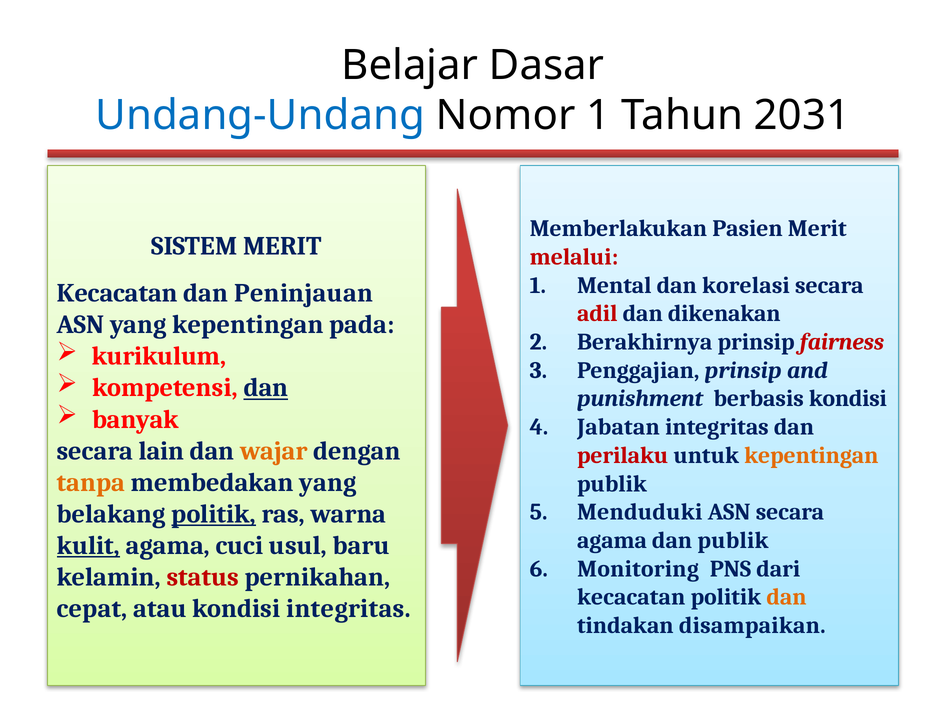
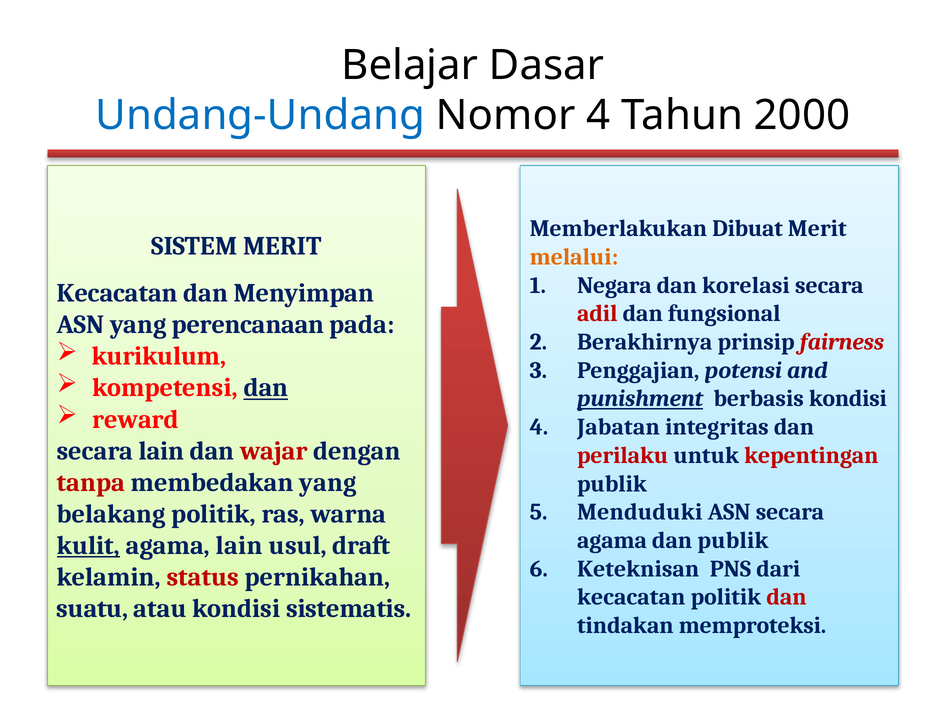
Nomor 1: 1 -> 4
2031: 2031 -> 2000
Pasien: Pasien -> Dibuat
melalui colour: red -> orange
Mental: Mental -> Negara
Peninjauan: Peninjauan -> Menyimpan
dikenakan: dikenakan -> fungsional
yang kepentingan: kepentingan -> perencanaan
Penggajian prinsip: prinsip -> potensi
punishment underline: none -> present
banyak: banyak -> reward
wajar colour: orange -> red
kepentingan at (811, 456) colour: orange -> red
tanpa colour: orange -> red
politik at (214, 514) underline: present -> none
agama cuci: cuci -> lain
baru: baru -> draft
Monitoring: Monitoring -> Keteknisan
dan at (787, 598) colour: orange -> red
cepat: cepat -> suatu
kondisi integritas: integritas -> sistematis
disampaikan: disampaikan -> memproteksi
